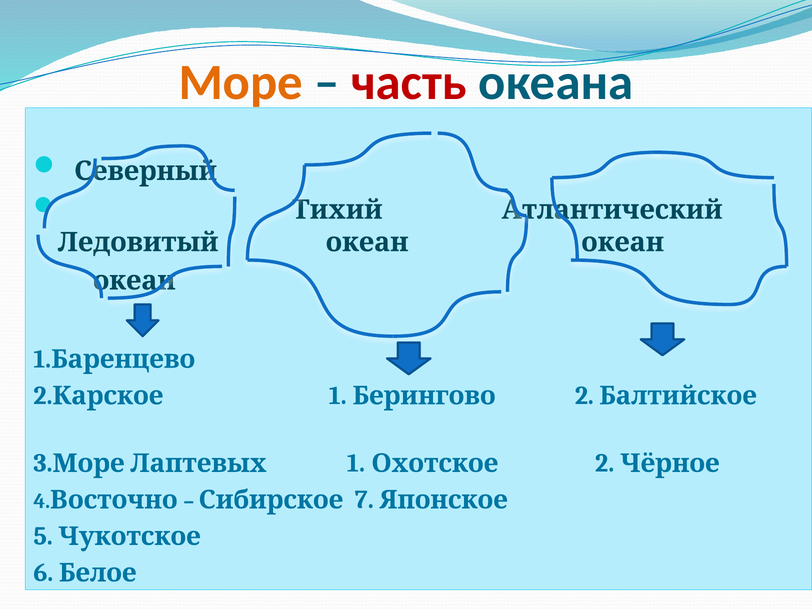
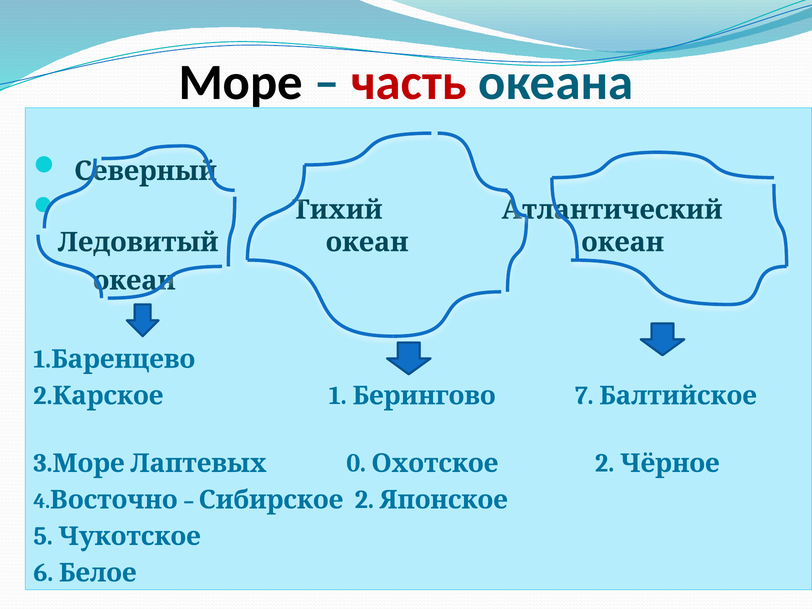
Море colour: orange -> black
2 1 2: 2 -> 7
3 1: 1 -> 0
7 at (364, 500): 7 -> 2
